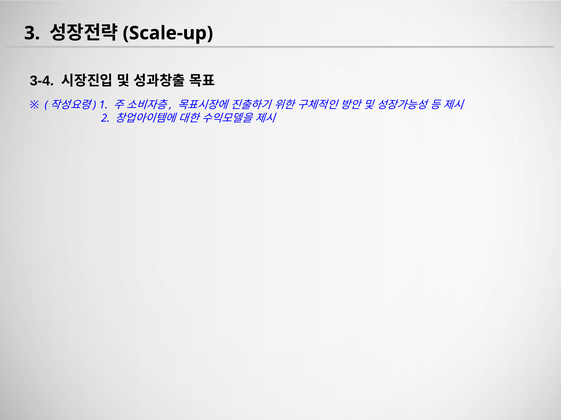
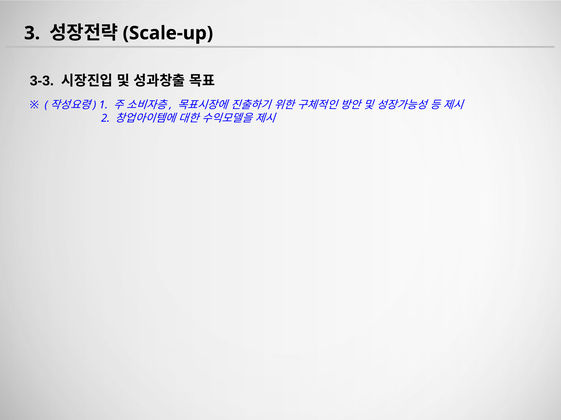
3-4: 3-4 -> 3-3
